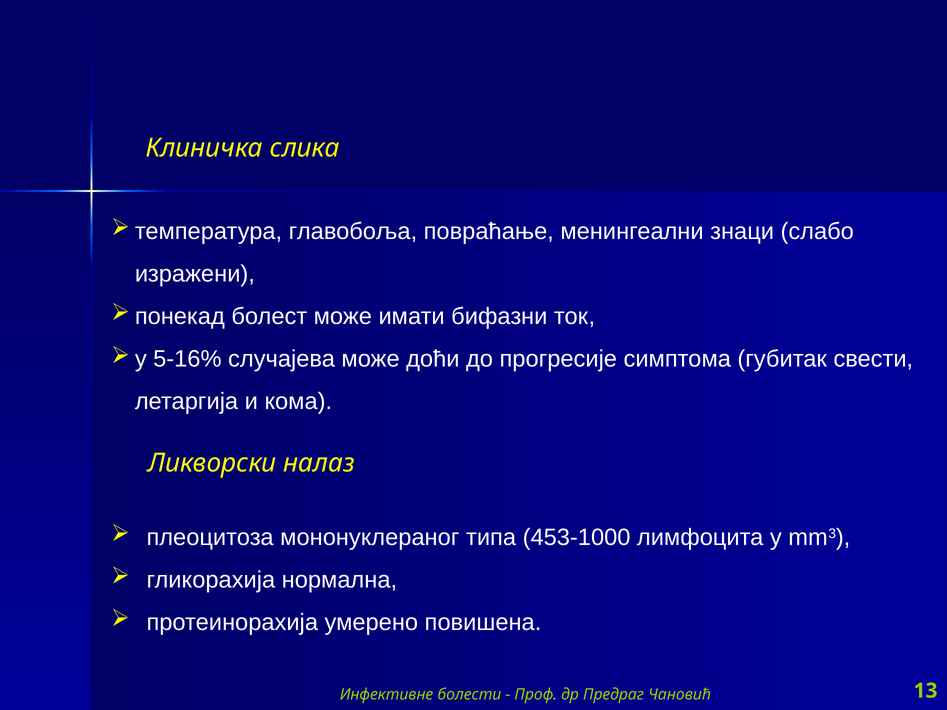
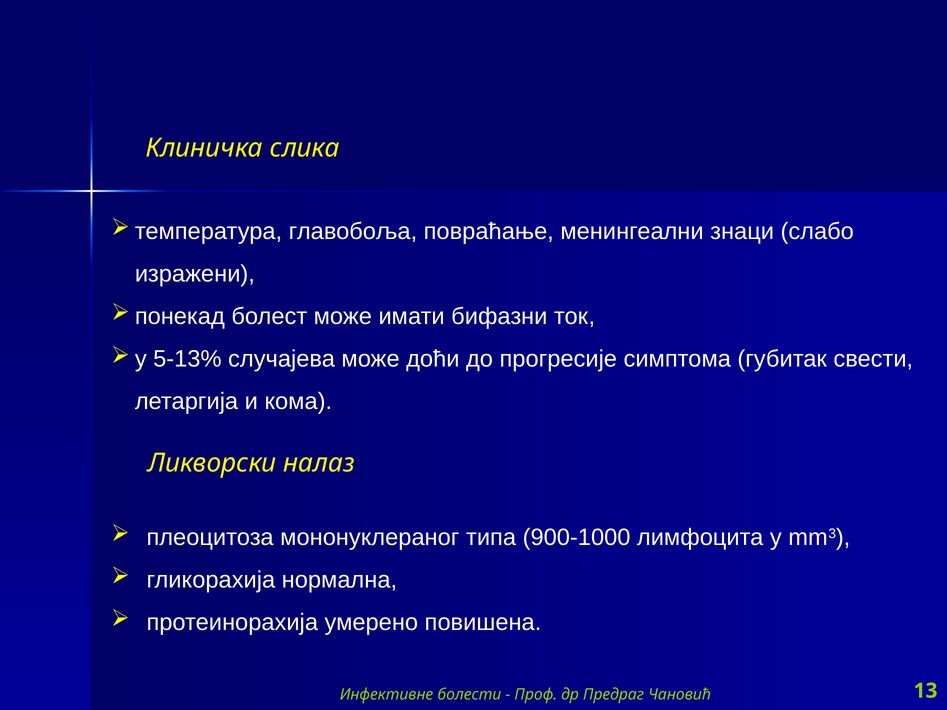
5-16%: 5-16% -> 5-13%
453-1000: 453-1000 -> 900-1000
